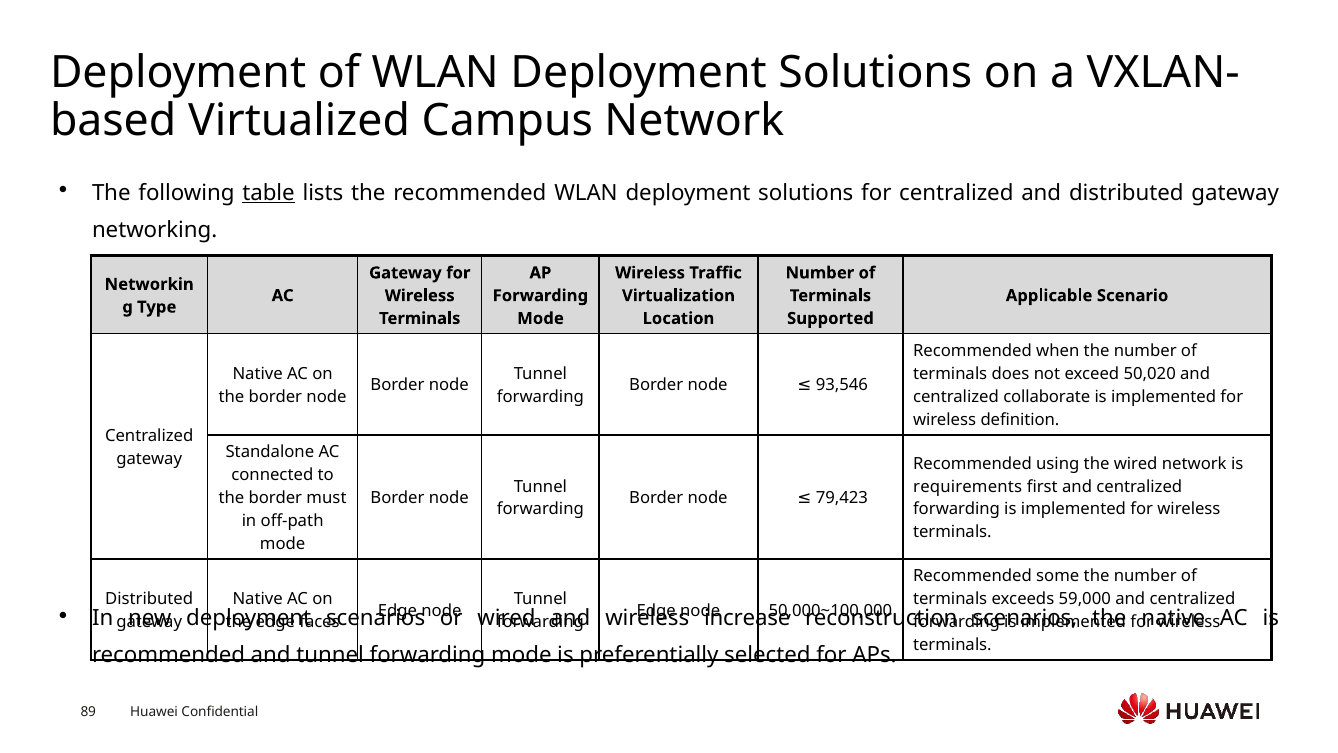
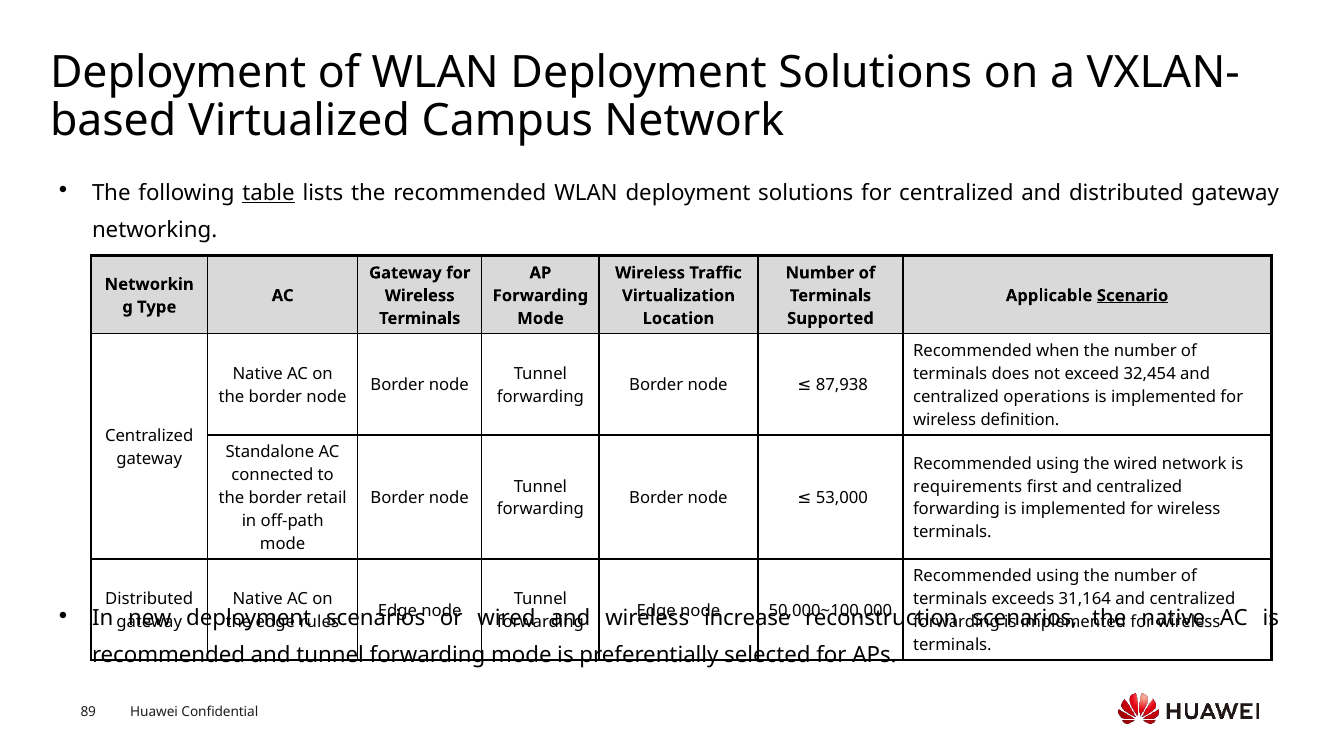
Scenario underline: none -> present
50,020: 50,020 -> 32,454
93,546: 93,546 -> 87,938
collaborate: collaborate -> operations
must: must -> retail
79,423: 79,423 -> 53,000
some at (1058, 576): some -> using
59,000: 59,000 -> 31,164
faces: faces -> rules
